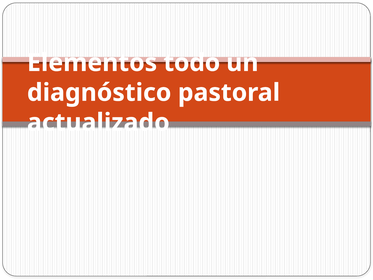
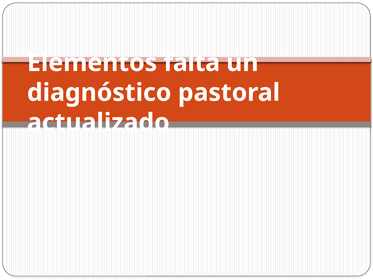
todo: todo -> falta
